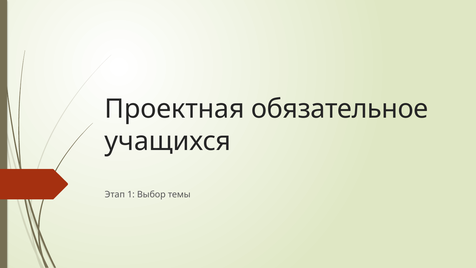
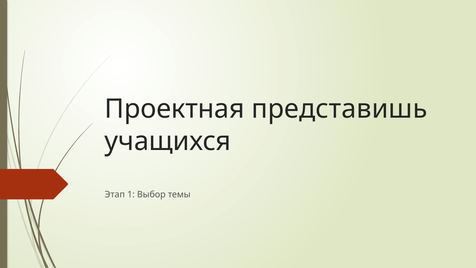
обязательное: обязательное -> представишь
